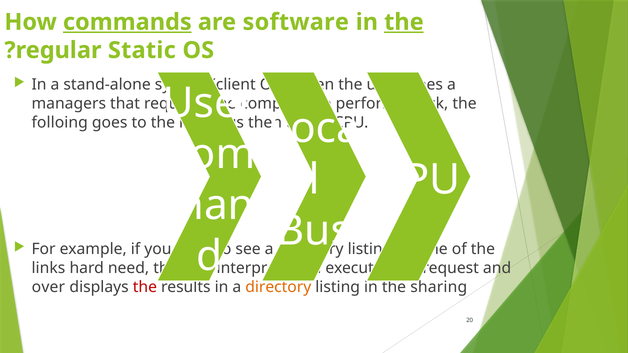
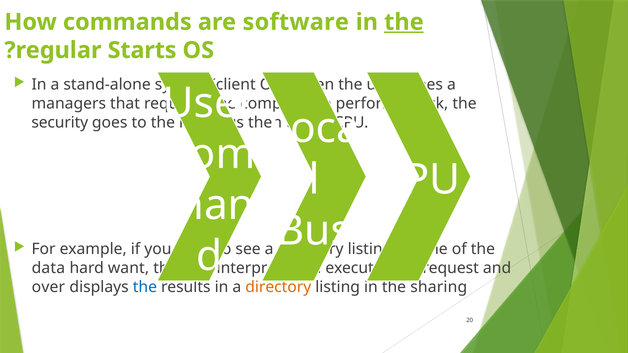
commands underline: present -> none
Static: Static -> Starts
folloing: folloing -> security
links: links -> data
hard need: need -> want
the at (145, 287) colour: red -> blue
